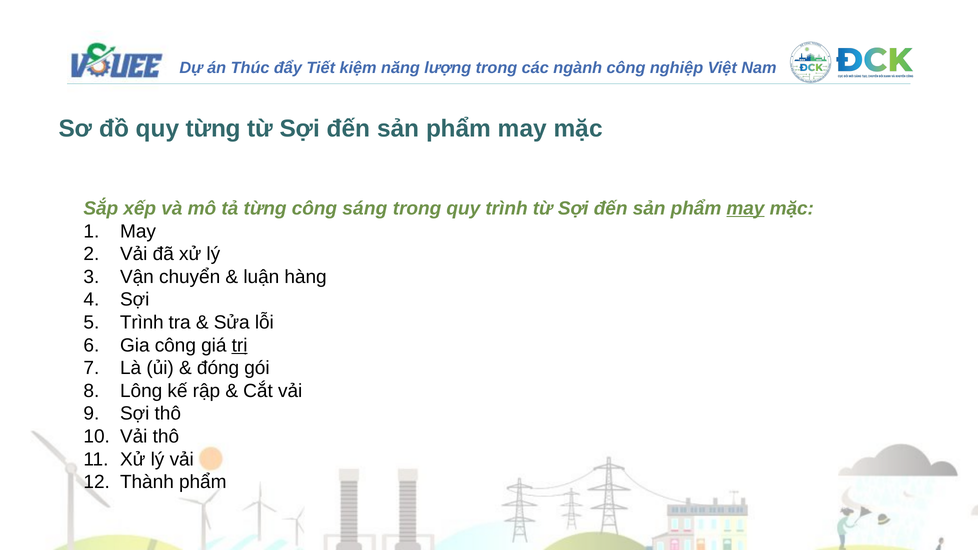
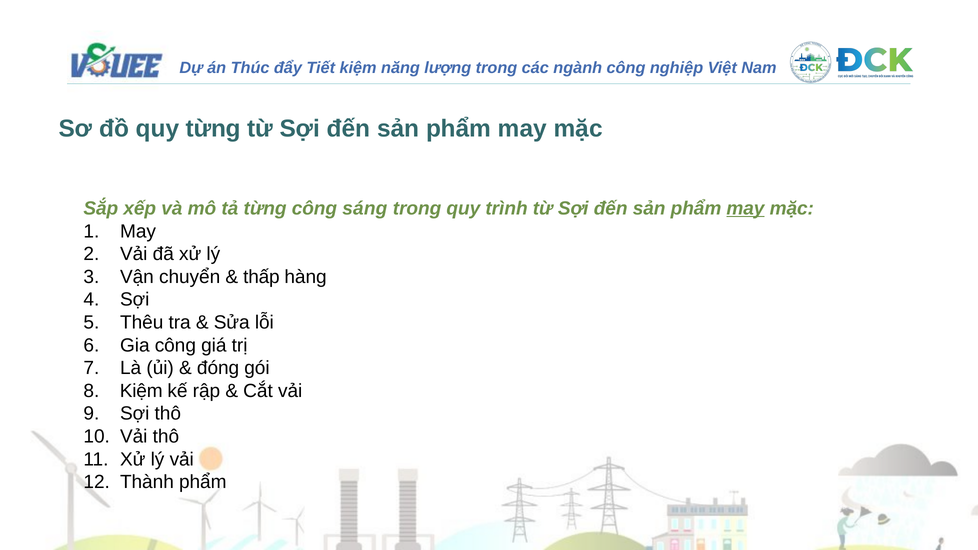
luận: luận -> thấp
Trình at (142, 323): Trình -> Thêu
trị underline: present -> none
Lông at (141, 391): Lông -> Kiệm
